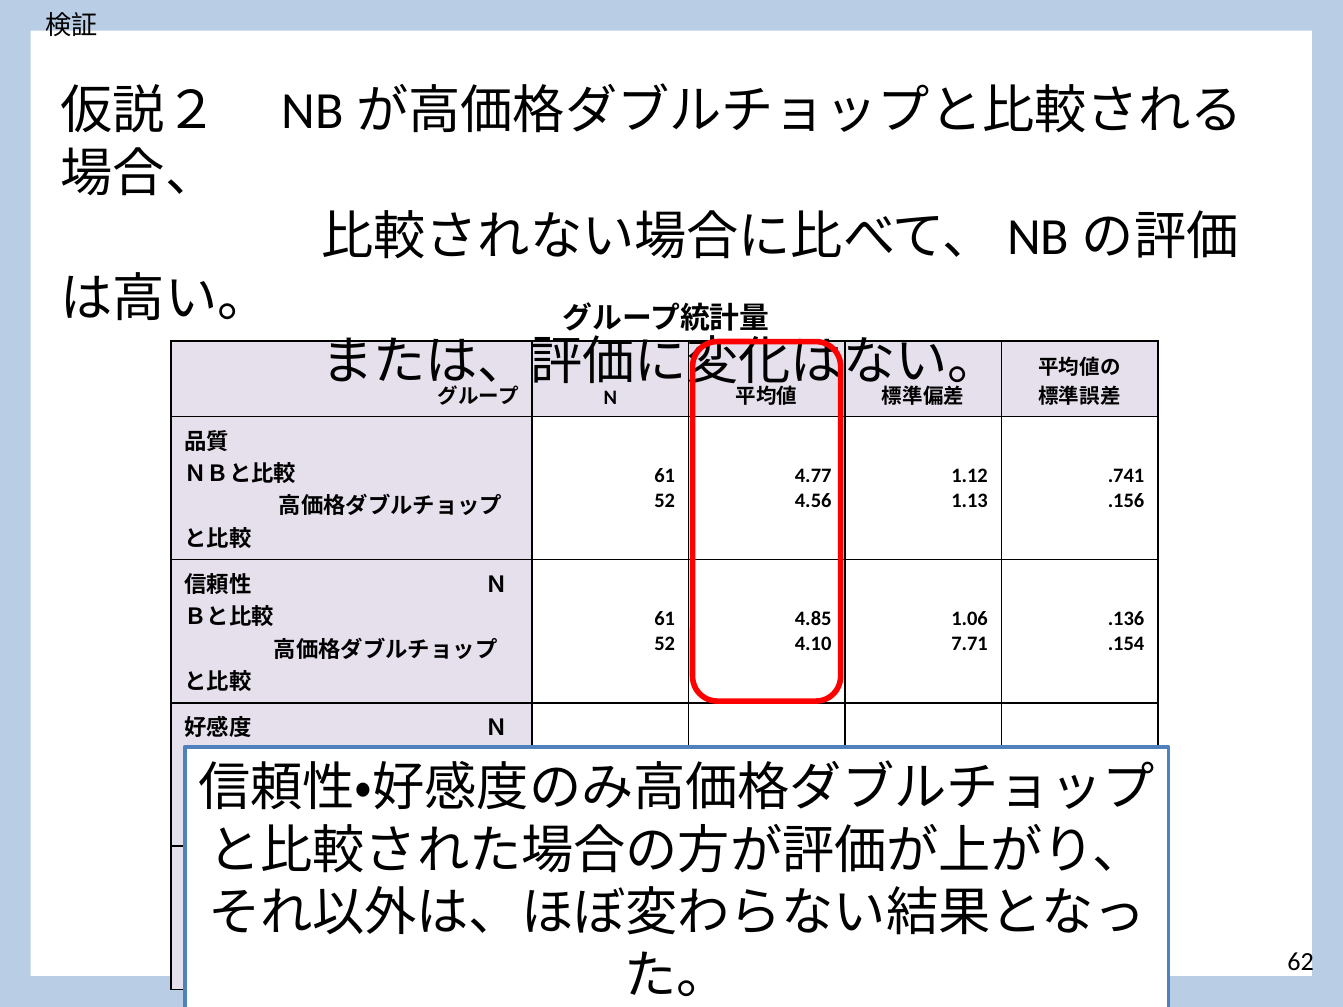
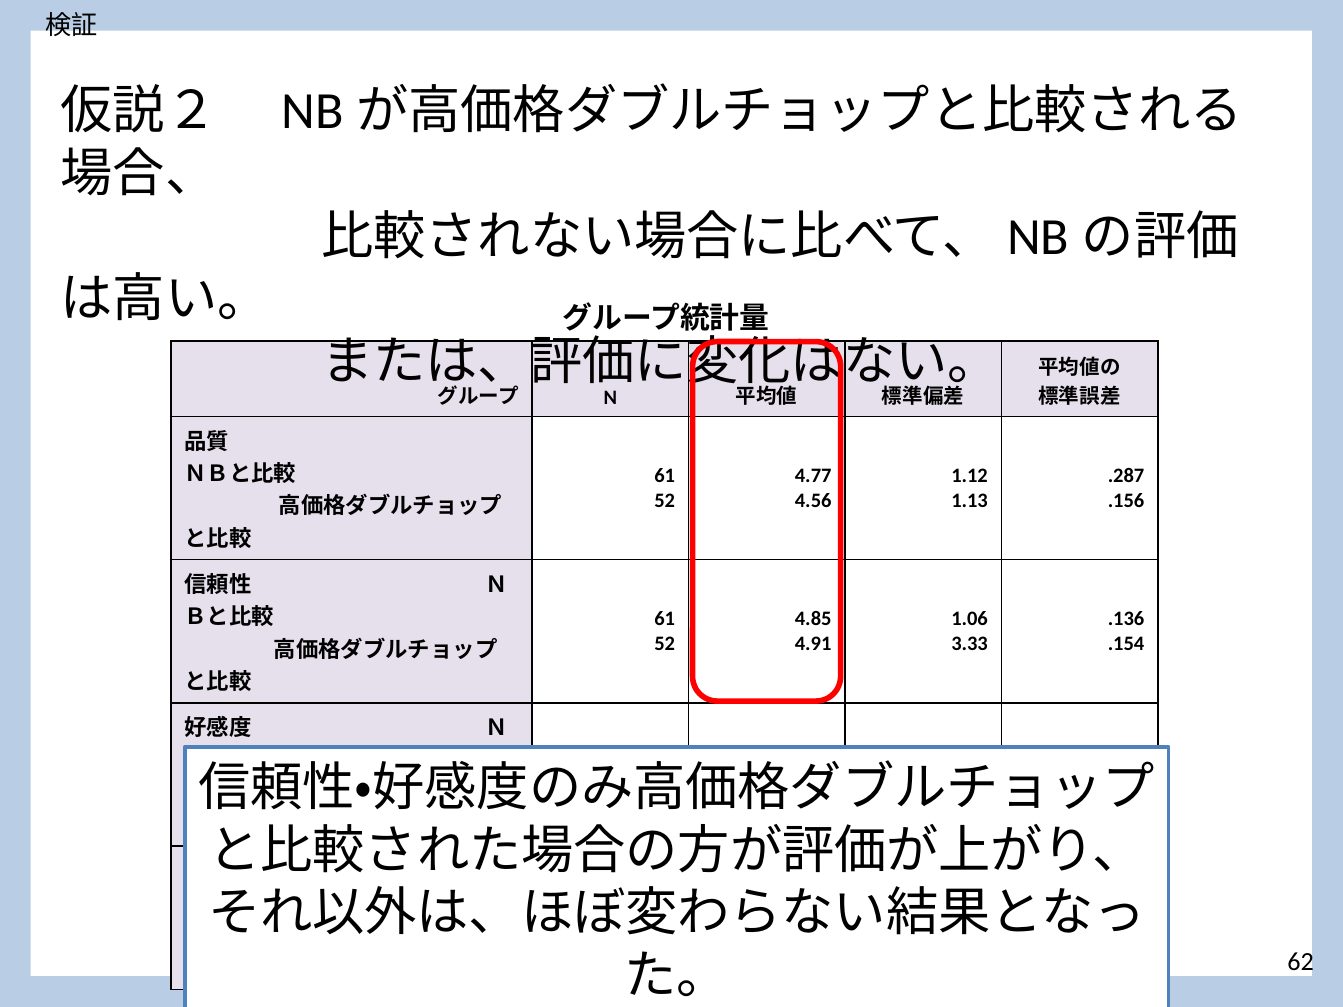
.741: .741 -> .287
4.10: 4.10 -> 4.91
7.71: 7.71 -> 3.33
